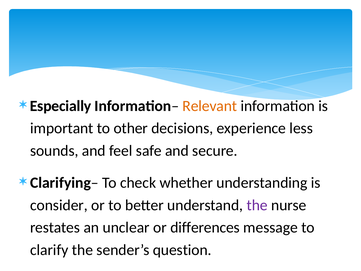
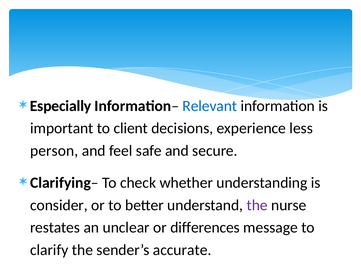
Relevant colour: orange -> blue
other: other -> client
sounds: sounds -> person
question: question -> accurate
